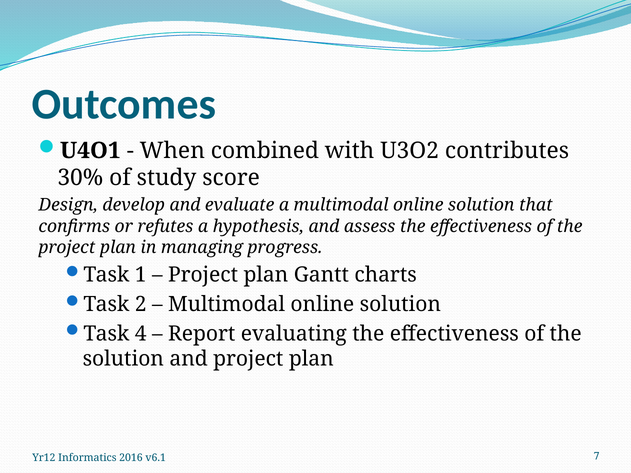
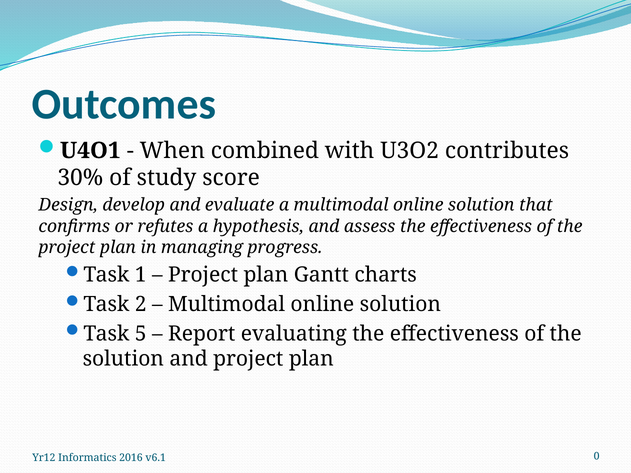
4: 4 -> 5
7: 7 -> 0
